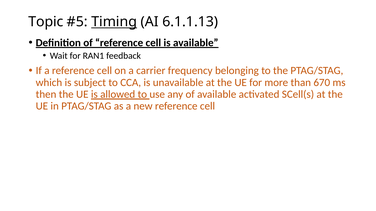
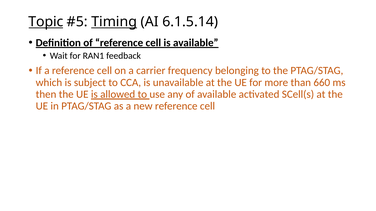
Topic underline: none -> present
6.1.1.13: 6.1.1.13 -> 6.1.5.14
670: 670 -> 660
